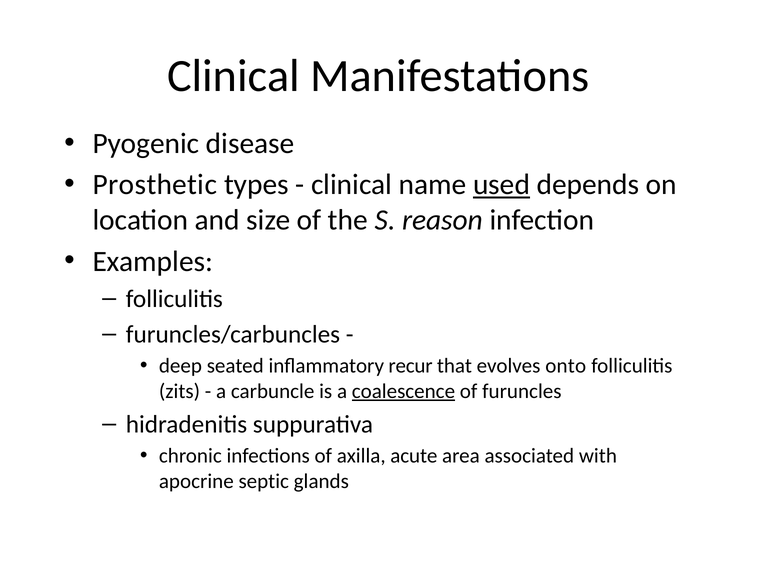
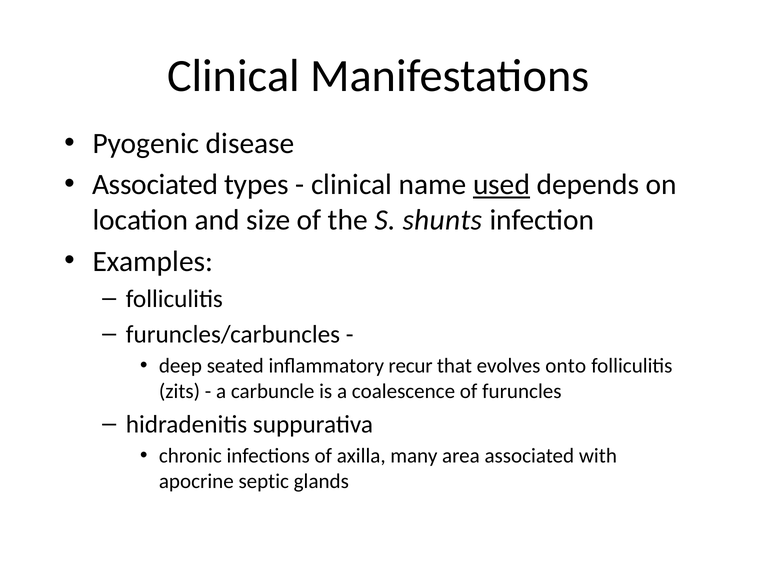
Prosthetic at (155, 185): Prosthetic -> Associated
reason: reason -> shunts
coalescence underline: present -> none
acute: acute -> many
